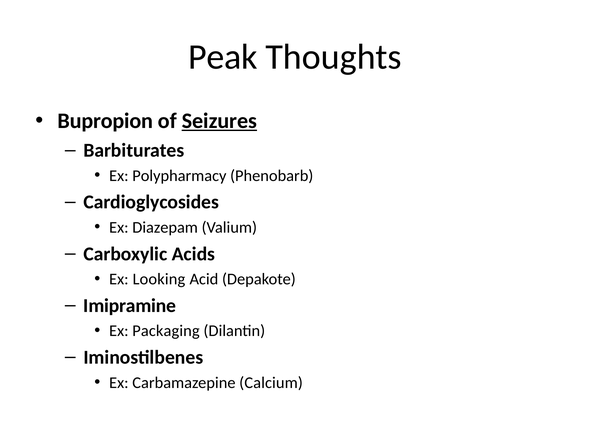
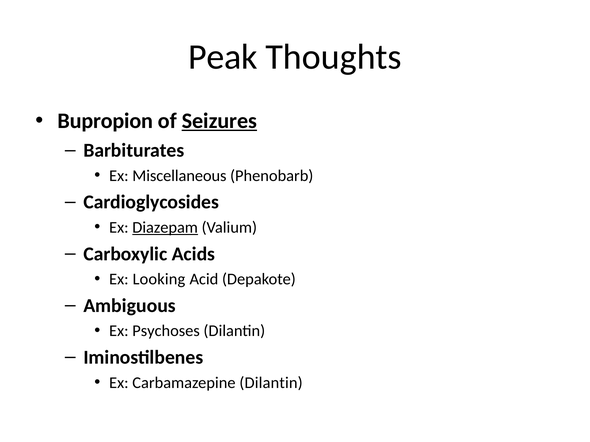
Polypharmacy: Polypharmacy -> Miscellaneous
Diazepam underline: none -> present
Imipramine: Imipramine -> Ambiguous
Packaging: Packaging -> Psychoses
Carbamazepine Calcium: Calcium -> Dilantin
